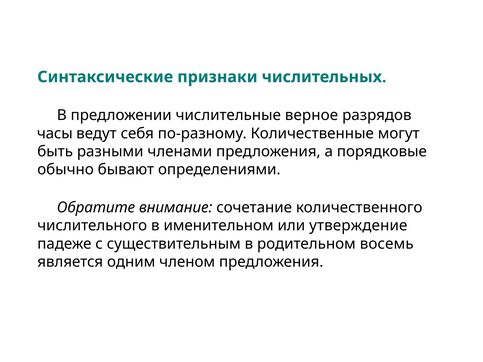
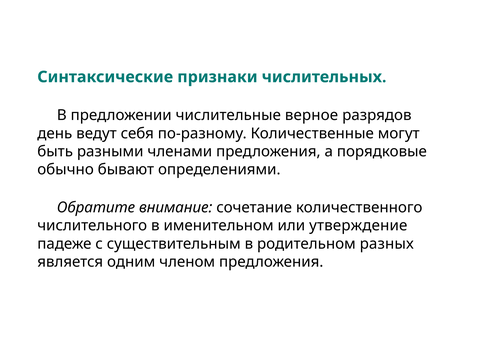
часы: часы -> день
восемь: восемь -> разных
